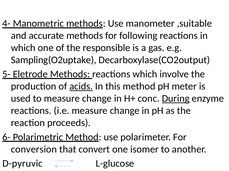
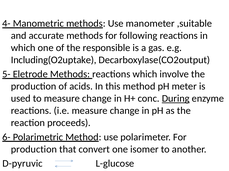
Sampling(O2uptake: Sampling(O2uptake -> Including(O2uptake
acids underline: present -> none
conversion at (34, 150): conversion -> production
